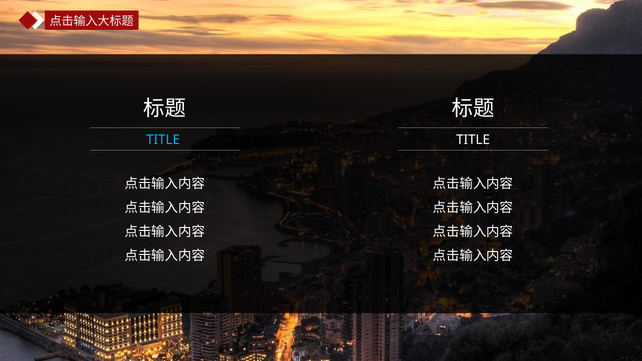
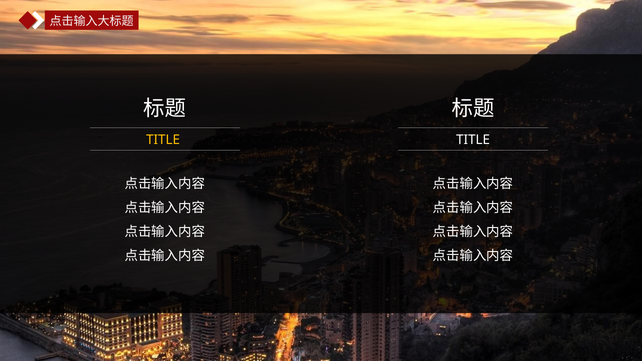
TITLE at (163, 140) colour: light blue -> yellow
